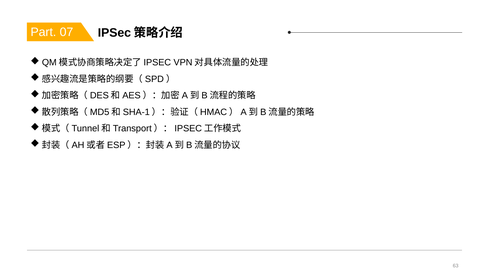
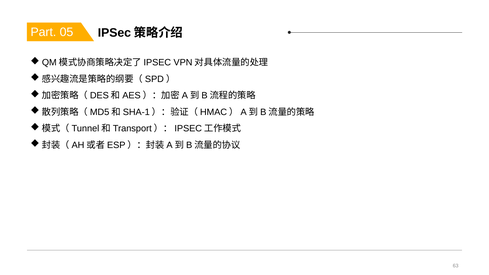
07: 07 -> 05
